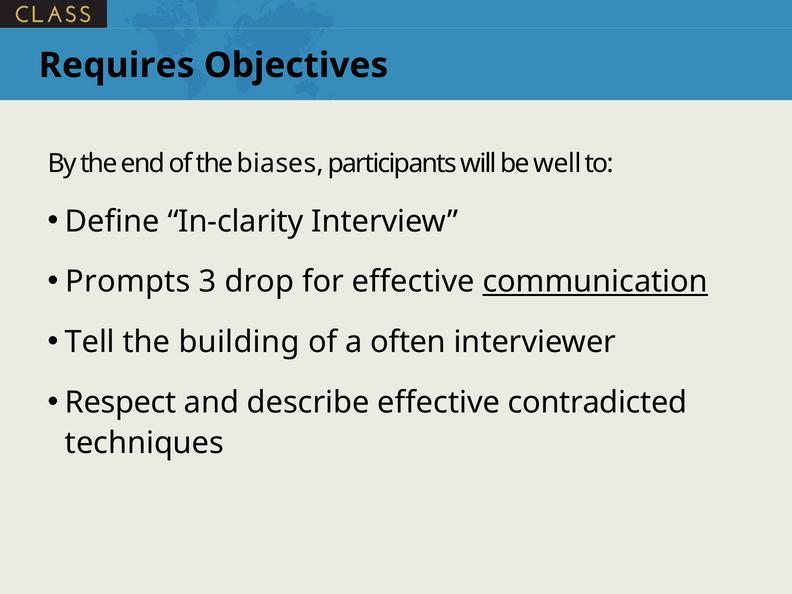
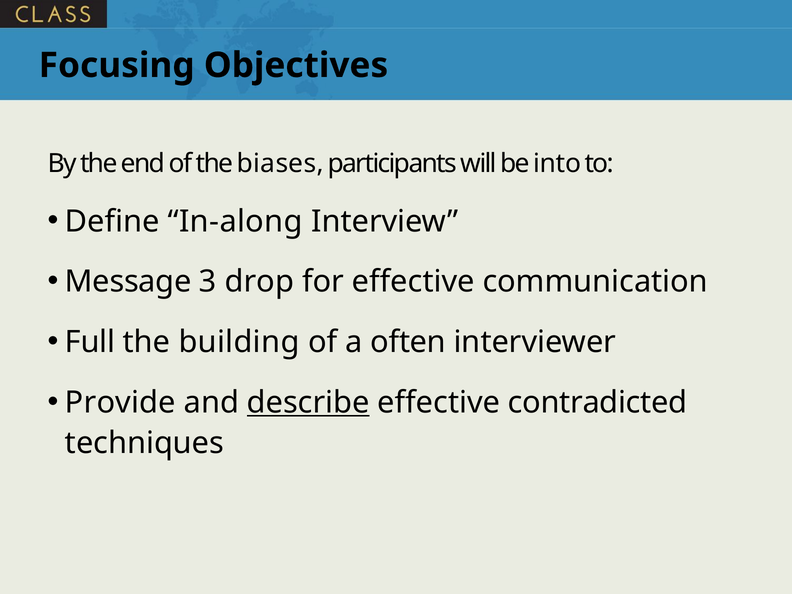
Requires: Requires -> Focusing
well: well -> into
In-clarity: In-clarity -> In-along
Prompts: Prompts -> Message
communication underline: present -> none
Tell: Tell -> Full
Respect: Respect -> Provide
describe underline: none -> present
